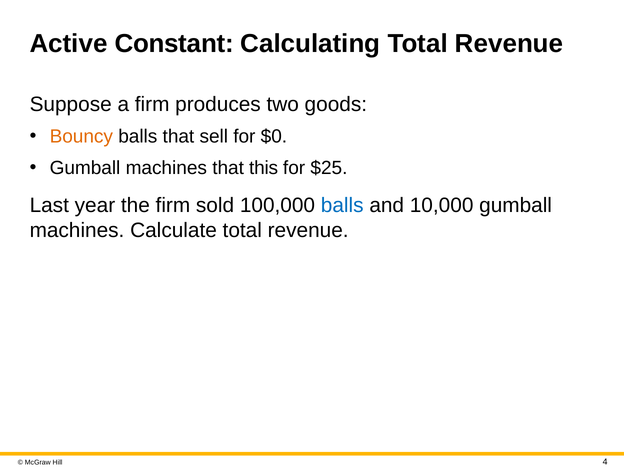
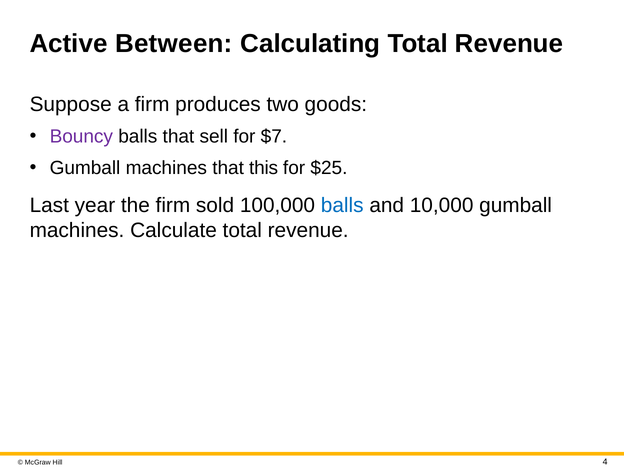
Constant: Constant -> Between
Bouncy colour: orange -> purple
$0: $0 -> $7
